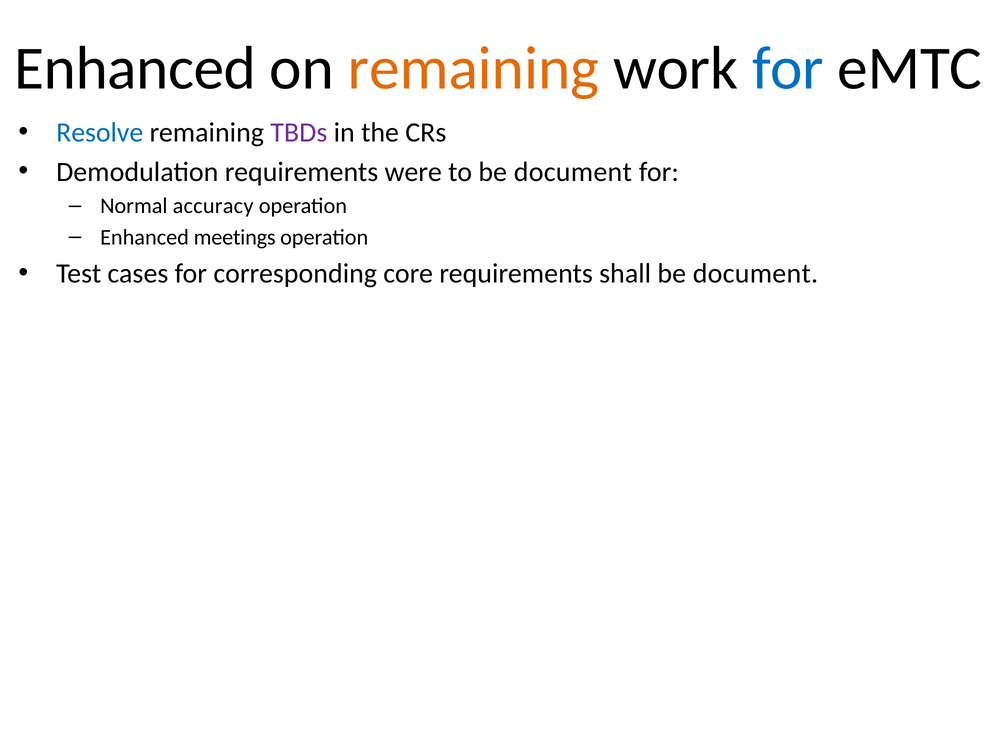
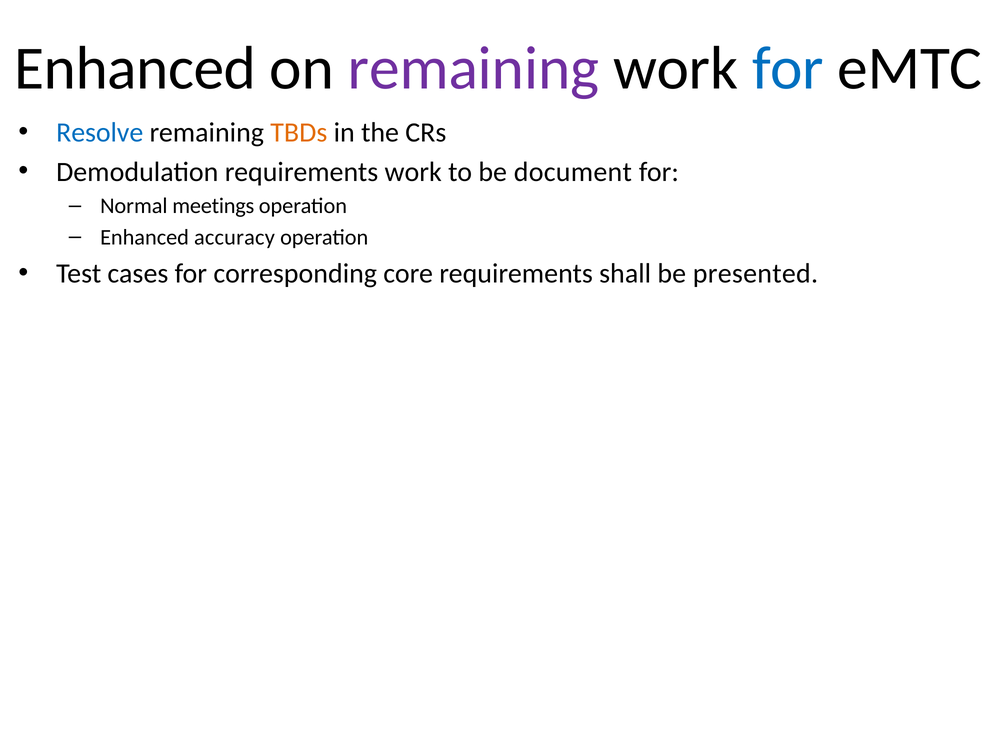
remaining at (474, 69) colour: orange -> purple
TBDs colour: purple -> orange
requirements were: were -> work
accuracy: accuracy -> meetings
meetings: meetings -> accuracy
shall be document: document -> presented
